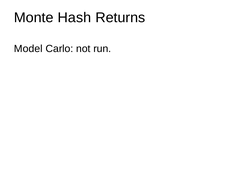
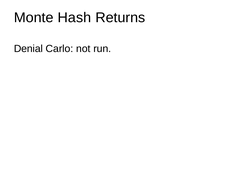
Model: Model -> Denial
